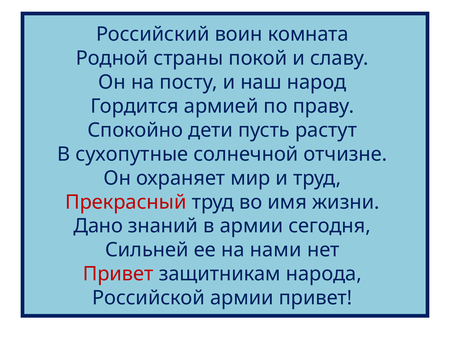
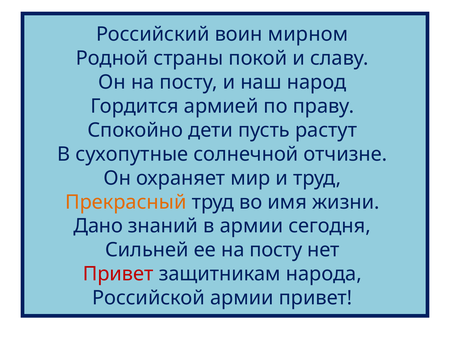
комната: комната -> мирном
Прекрасный colour: red -> orange
ее на нами: нами -> посту
